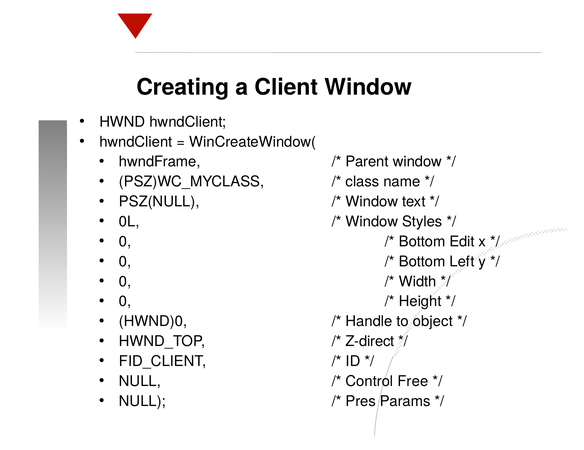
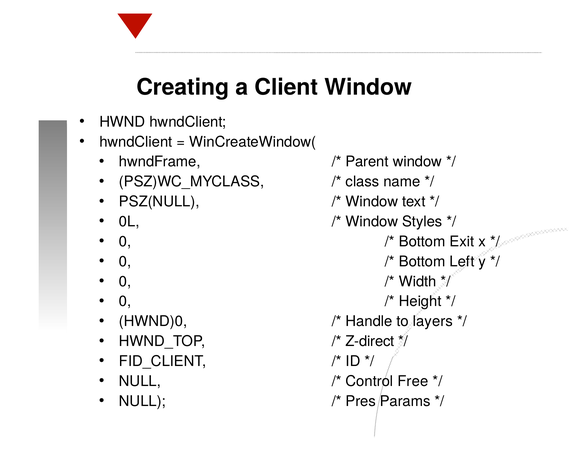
Edit: Edit -> Exit
object: object -> layers
